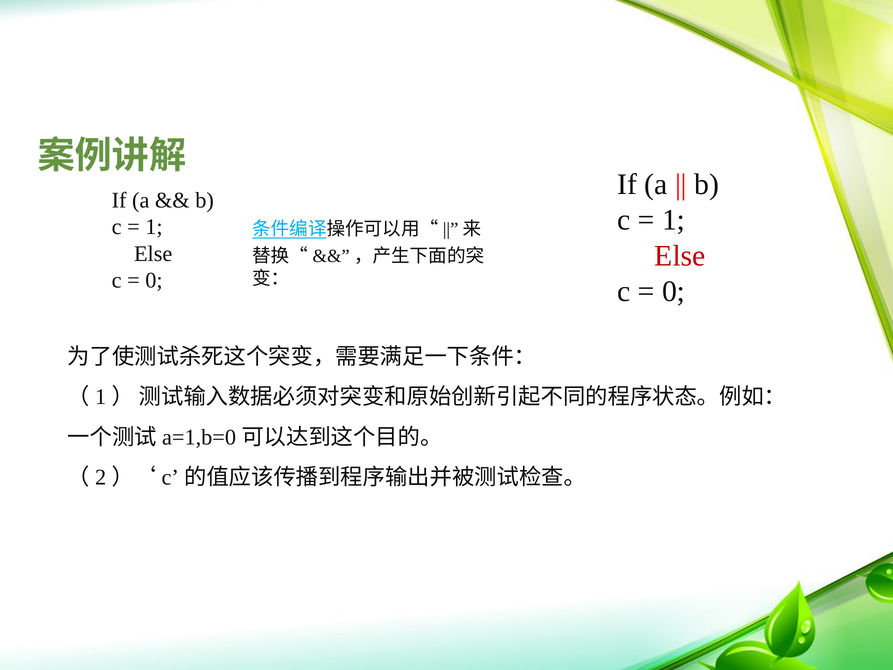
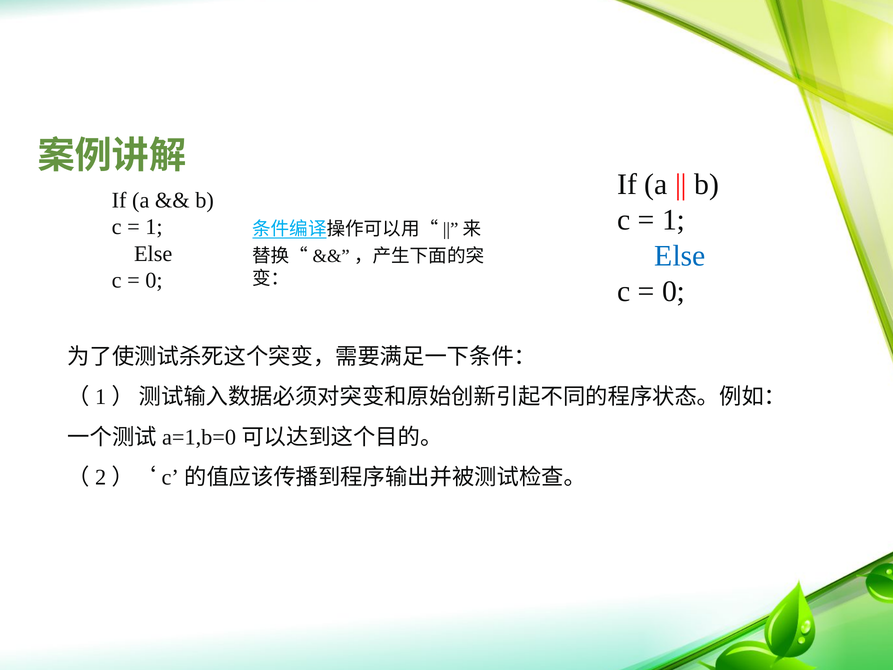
Else at (680, 256) colour: red -> blue
